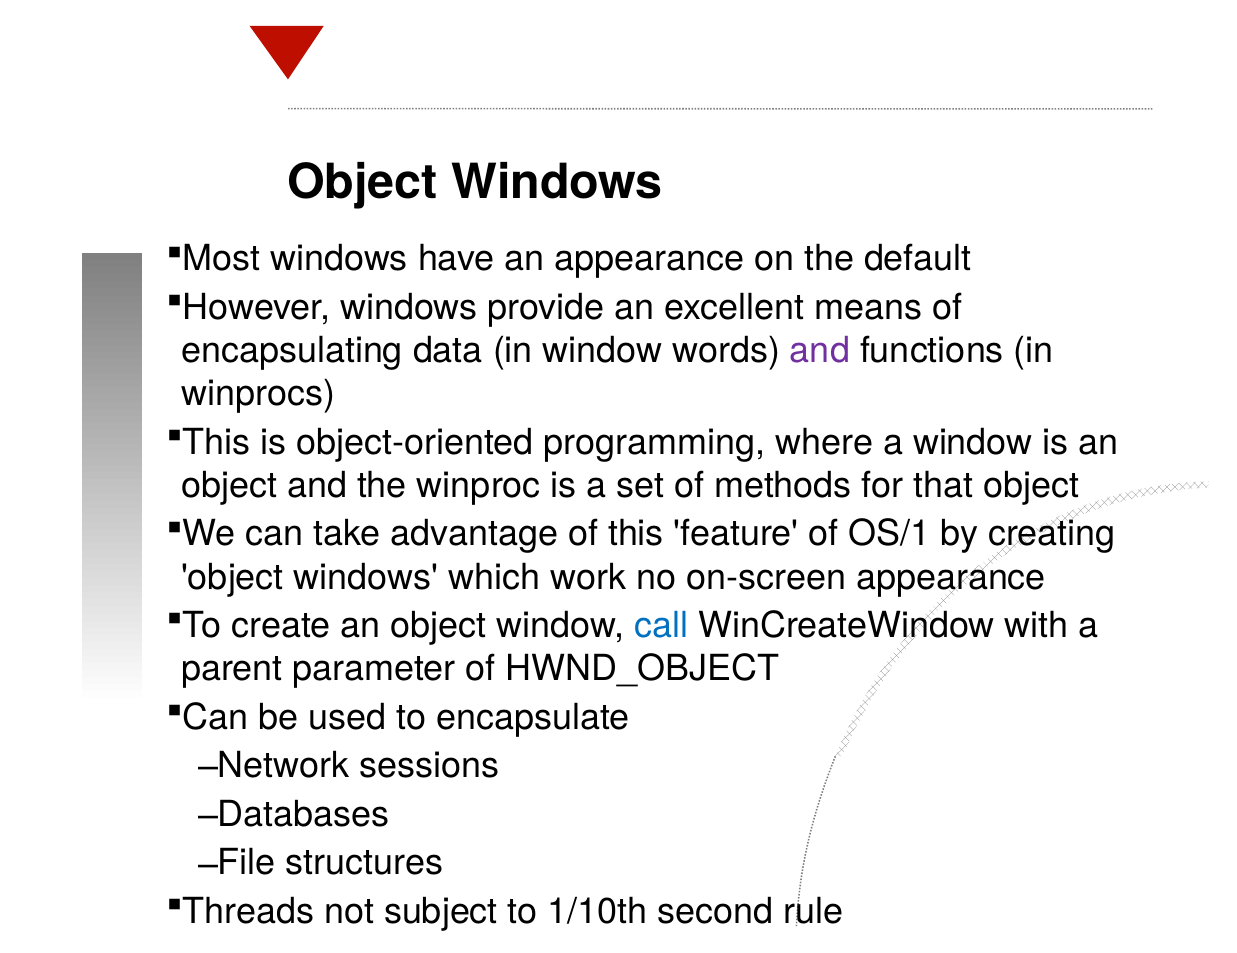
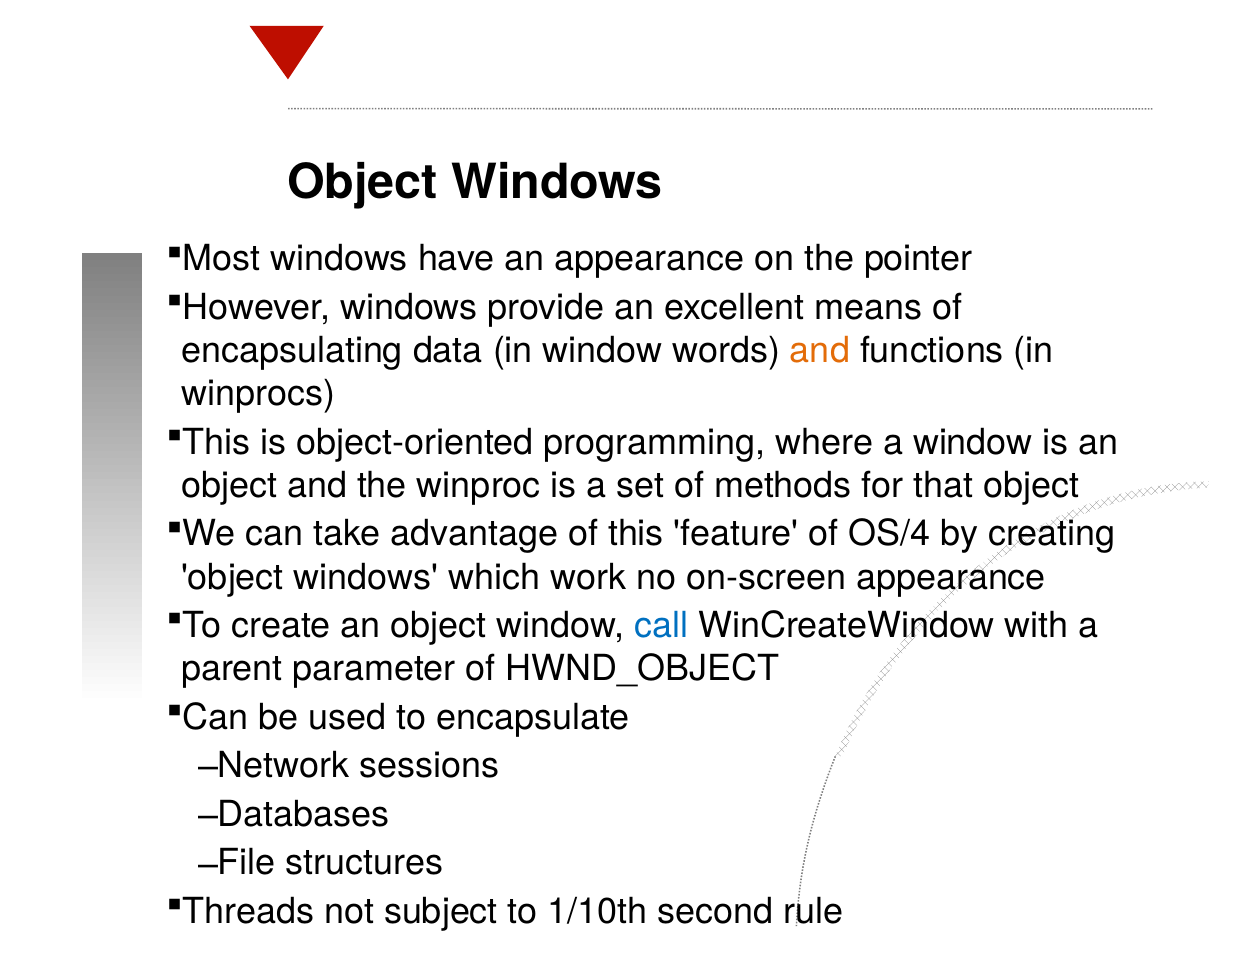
default: default -> pointer
and at (820, 351) colour: purple -> orange
OS/1: OS/1 -> OS/4
